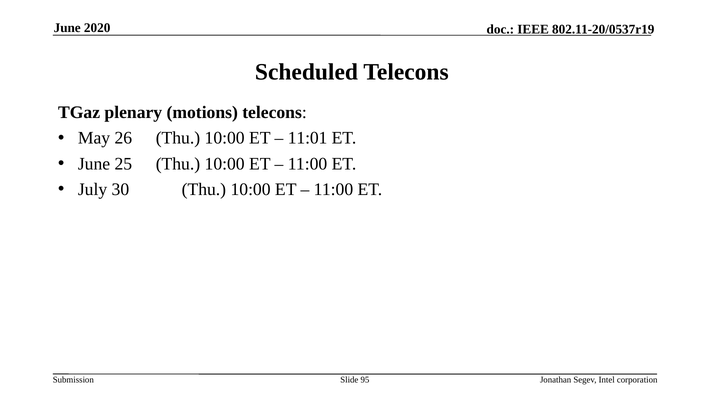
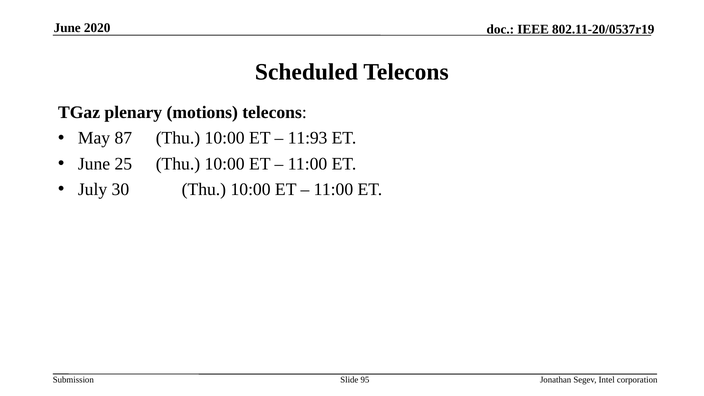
26: 26 -> 87
11:01: 11:01 -> 11:93
